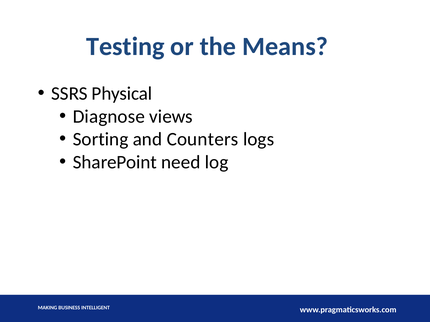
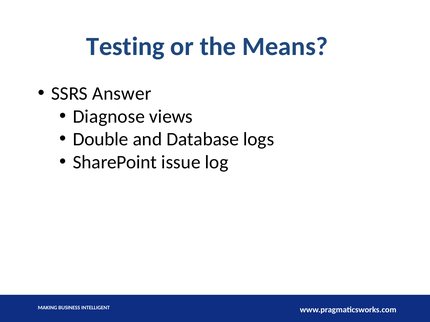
Physical: Physical -> Answer
Sorting: Sorting -> Double
Counters: Counters -> Database
need: need -> issue
